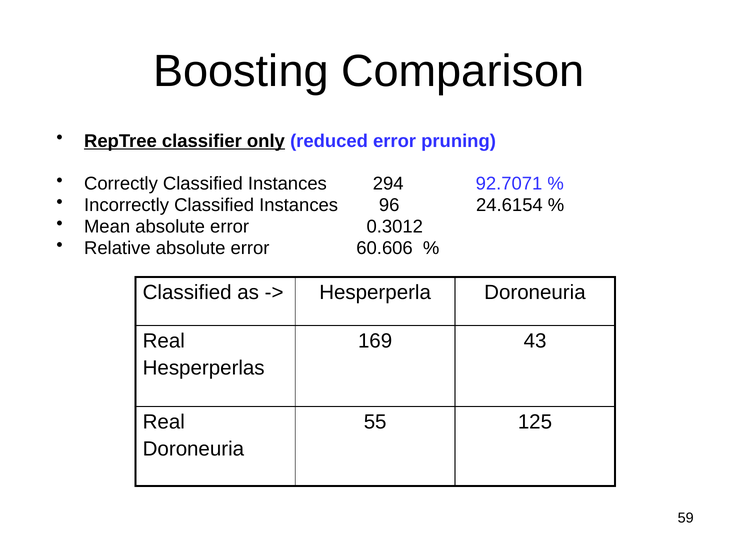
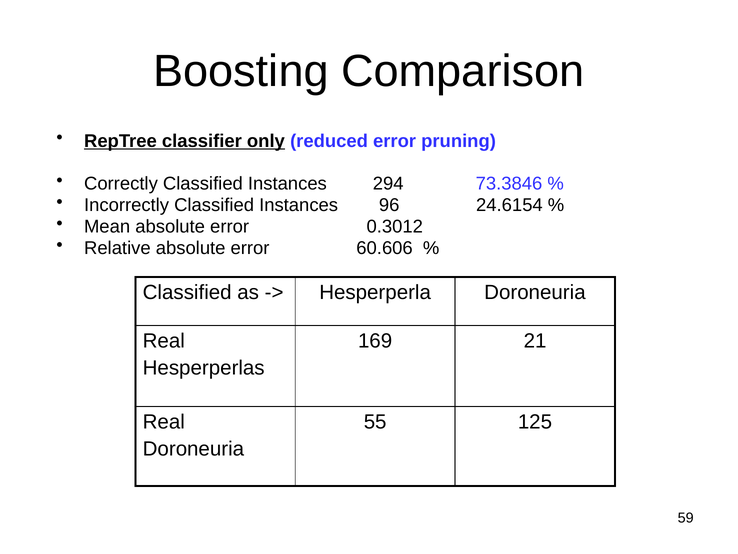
92.7071: 92.7071 -> 73.3846
43: 43 -> 21
